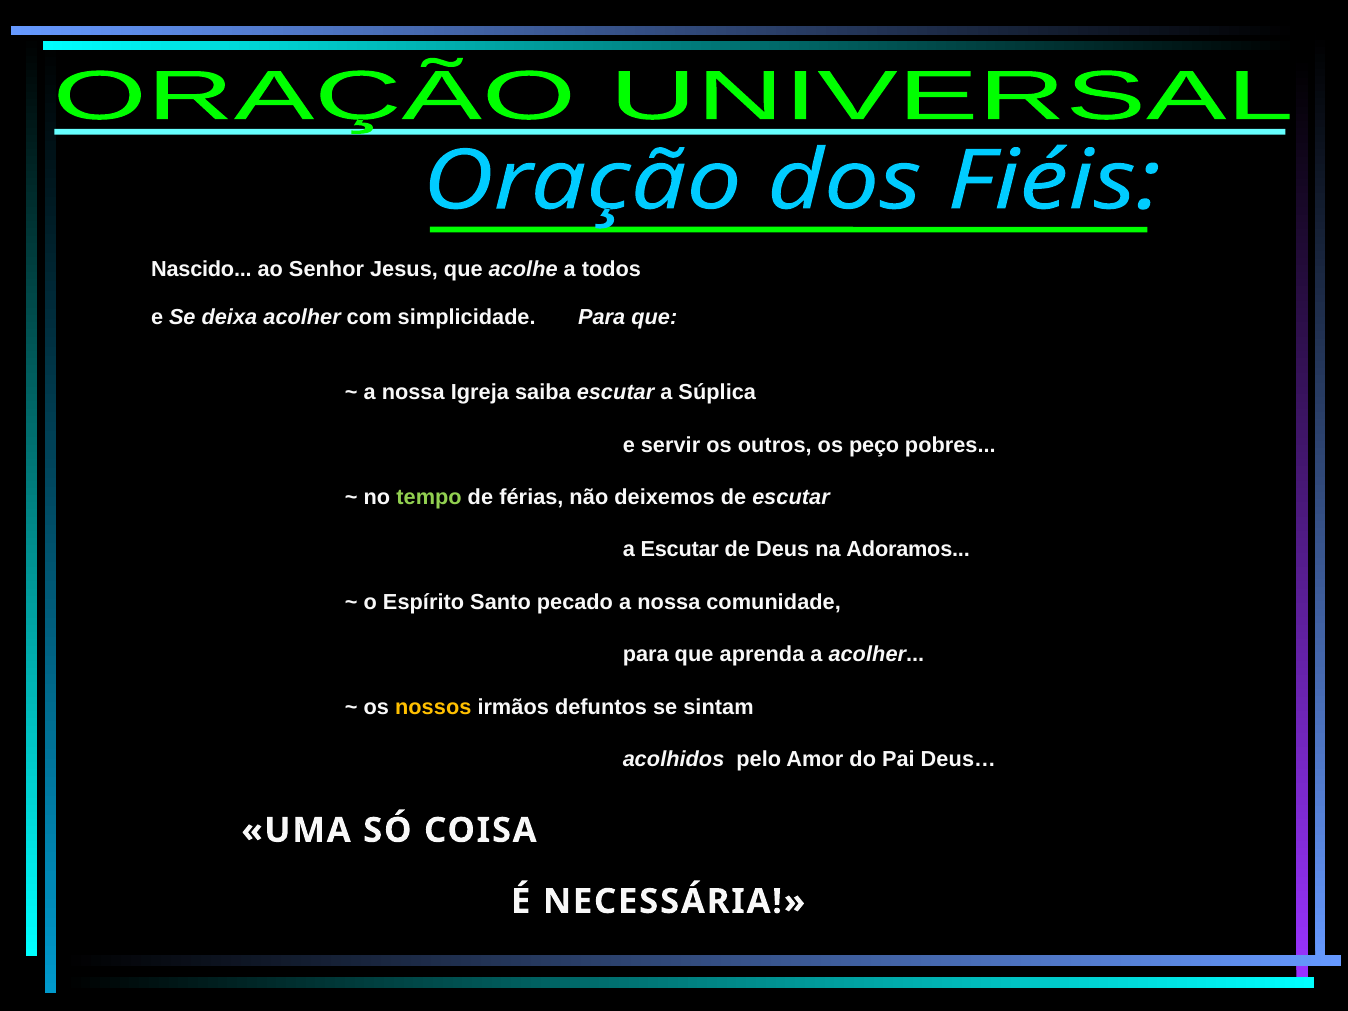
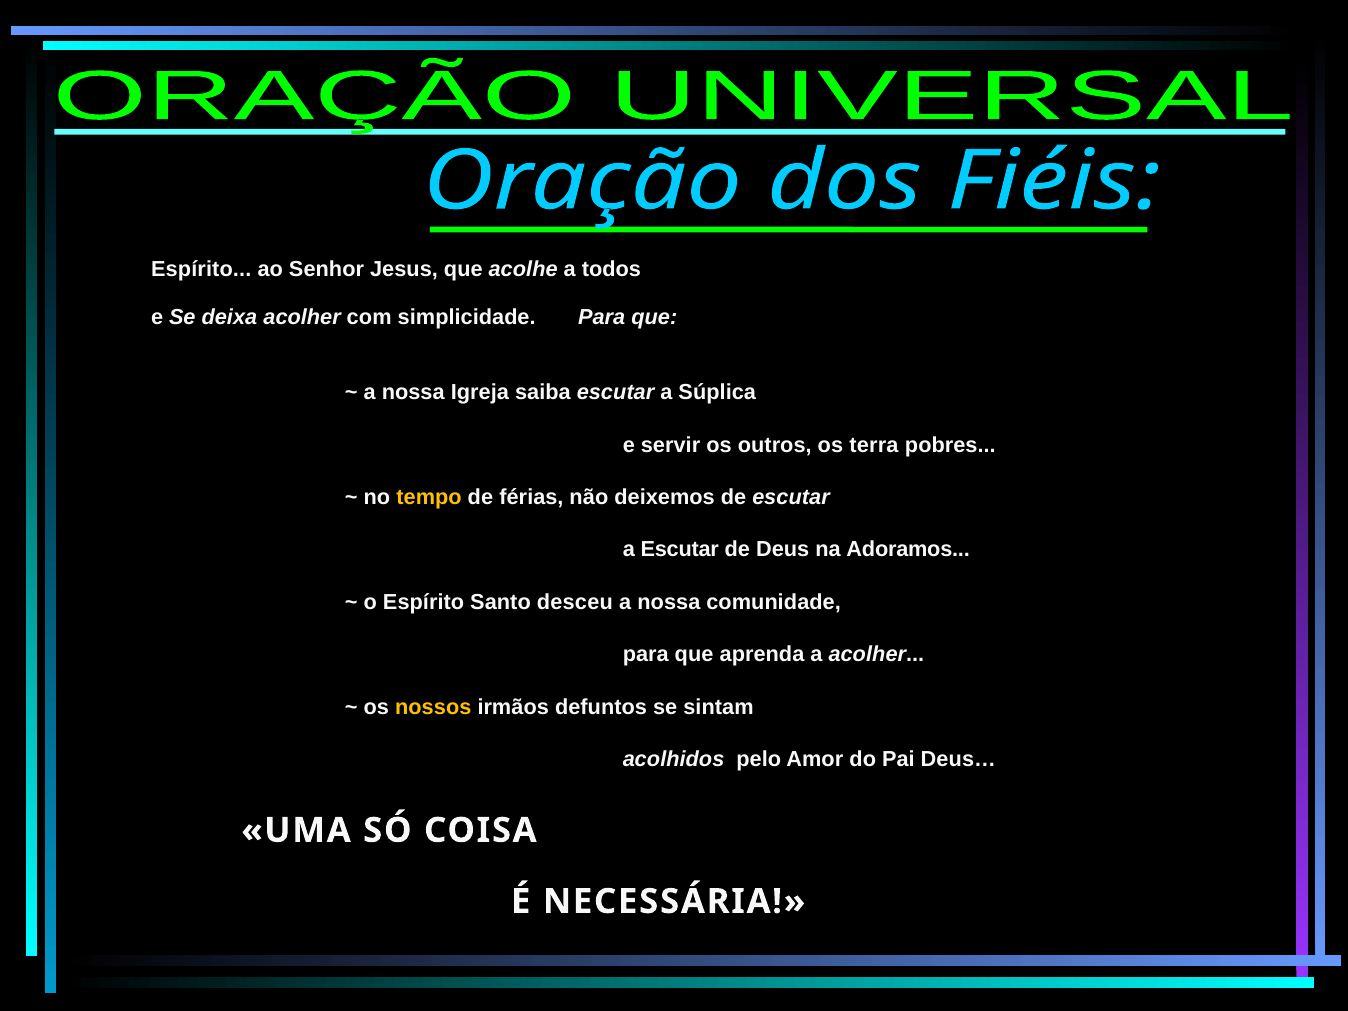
Nascido at (201, 269): Nascido -> Espírito
peço: peço -> terra
tempo colour: light green -> yellow
pecado: pecado -> desceu
